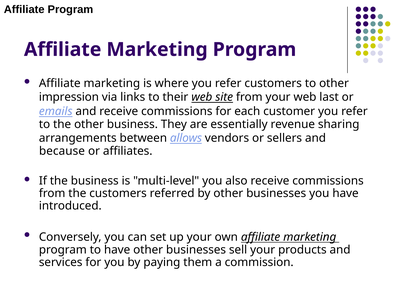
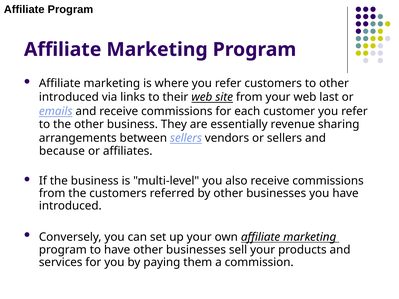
impression at (69, 97): impression -> introduced
between allows: allows -> sellers
